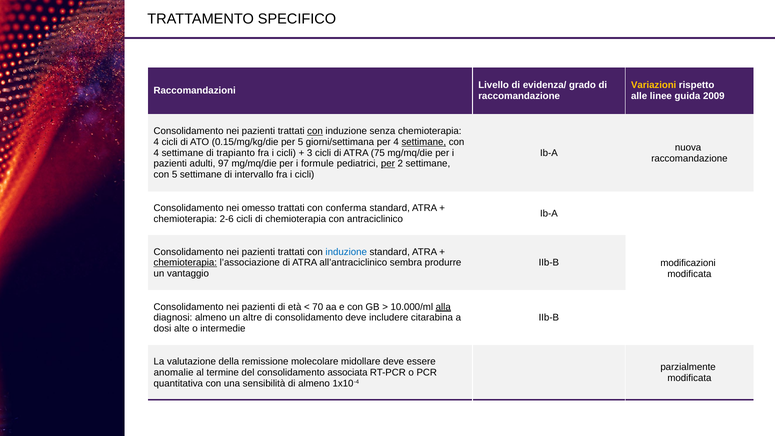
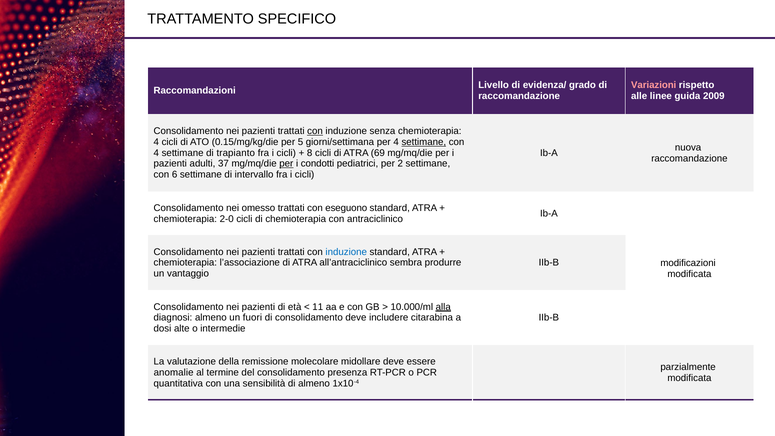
Variazioni colour: yellow -> pink
3: 3 -> 8
75: 75 -> 69
97: 97 -> 37
per at (286, 164) underline: none -> present
formule: formule -> condotti
per at (388, 164) underline: present -> none
con 5: 5 -> 6
conferma: conferma -> eseguono
2-6: 2-6 -> 2-0
chemioterapia at (185, 263) underline: present -> none
70: 70 -> 11
altre: altre -> fuori
associata: associata -> presenza
